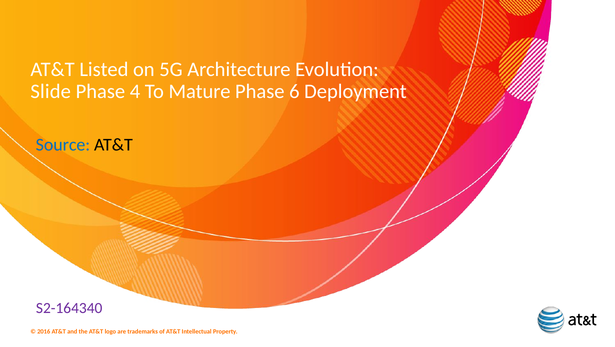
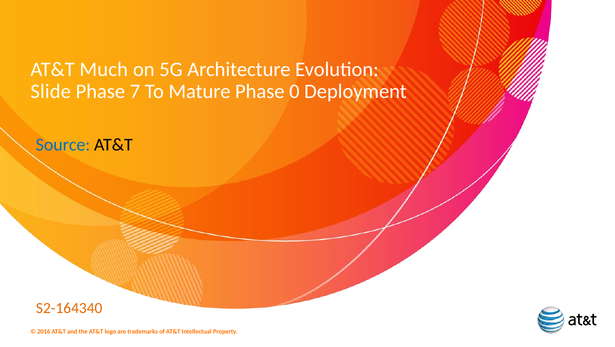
Listed: Listed -> Much
4: 4 -> 7
6: 6 -> 0
S2-164340 colour: purple -> orange
